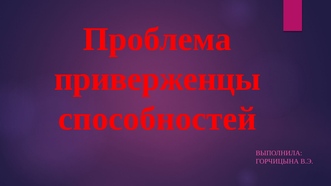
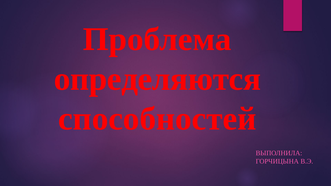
приверженцы: приверженцы -> определяются
